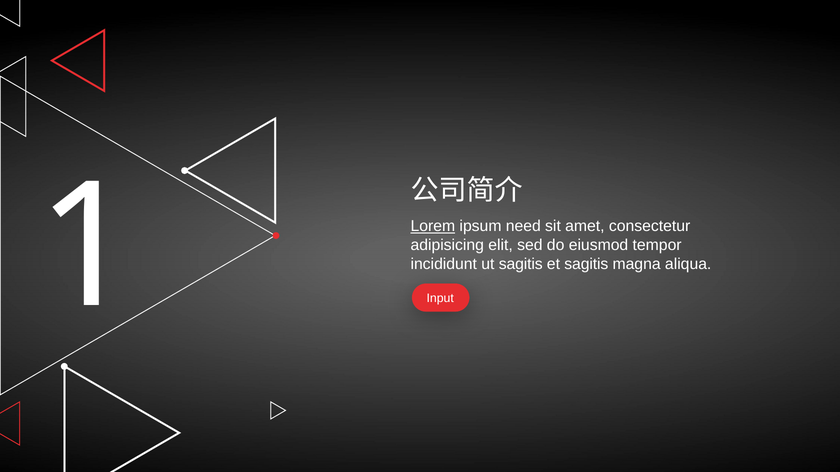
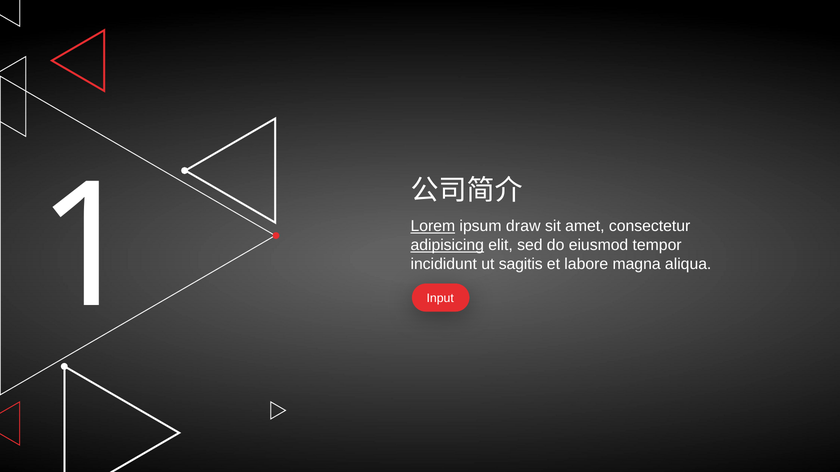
need: need -> draw
adipisicing underline: none -> present
et sagitis: sagitis -> labore
